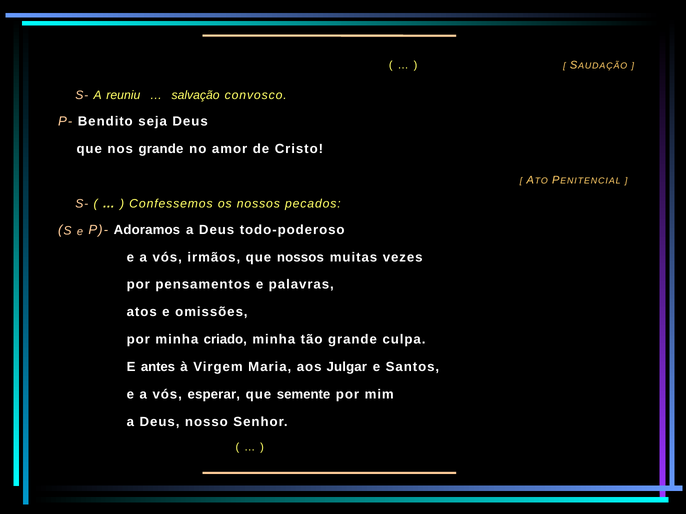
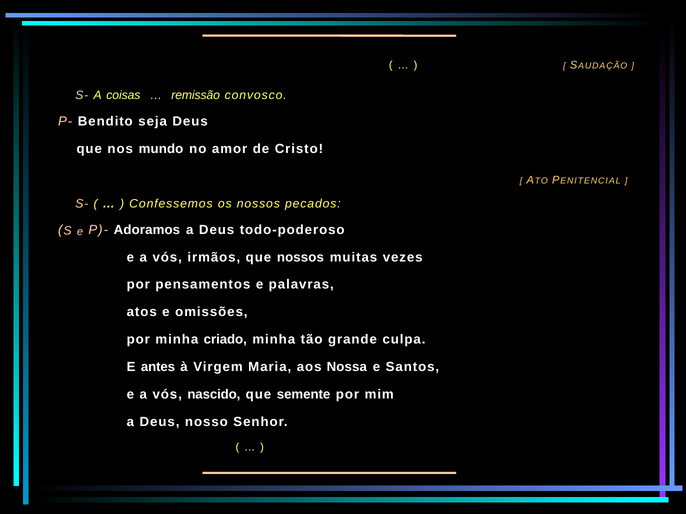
reuniu: reuniu -> coisas
salvação: salvação -> remissão
nos grande: grande -> mundo
Julgar: Julgar -> Nossa
esperar: esperar -> nascido
